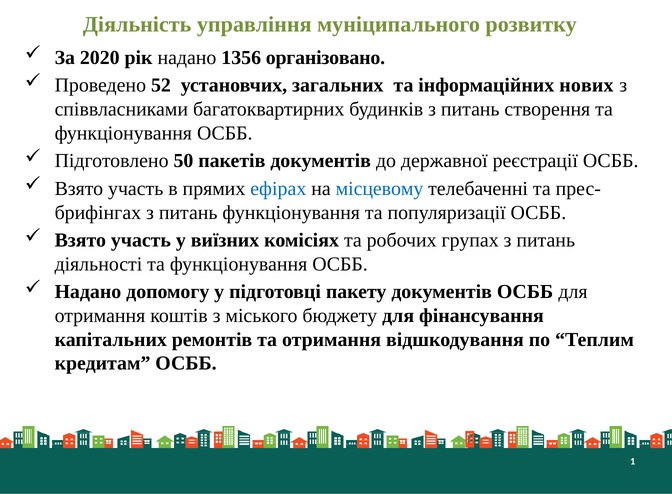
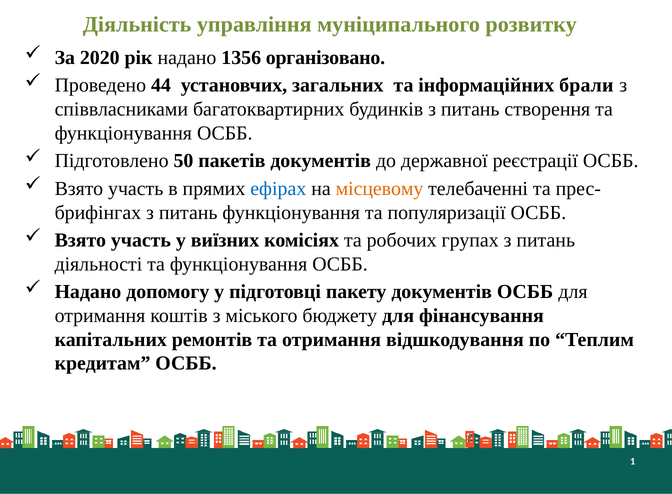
52: 52 -> 44
нових: нових -> брали
місцевому colour: blue -> orange
